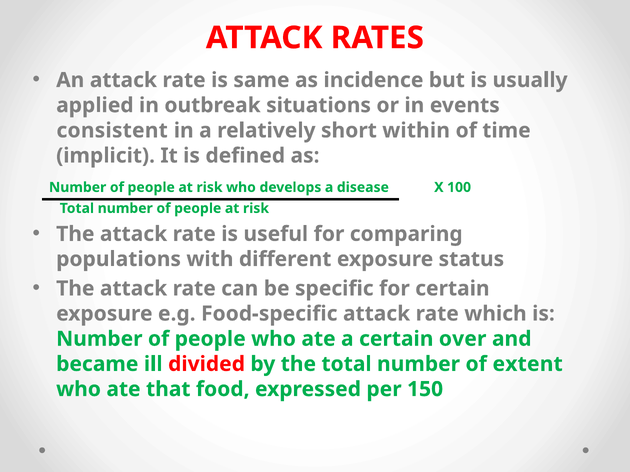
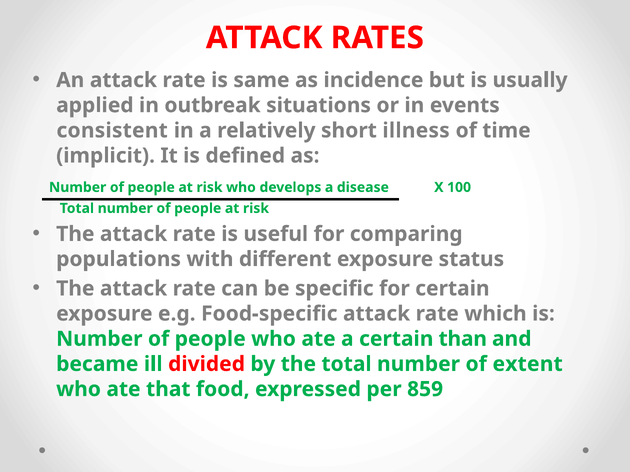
within: within -> illness
over: over -> than
150: 150 -> 859
